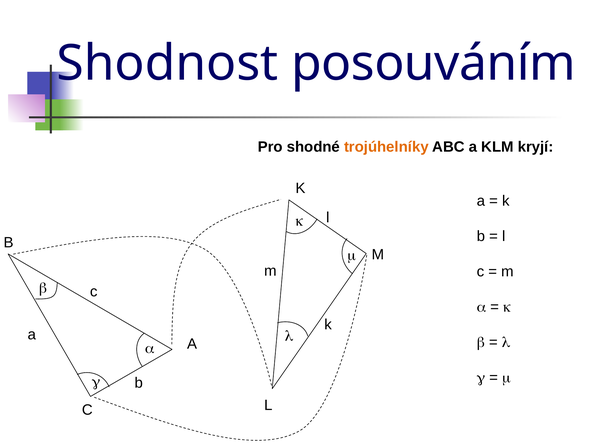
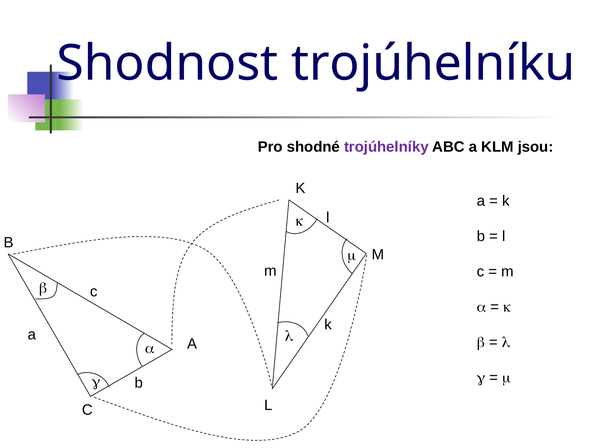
posouváním: posouváním -> trojúhelníku
trojúhelníky colour: orange -> purple
kryjí: kryjí -> jsou
